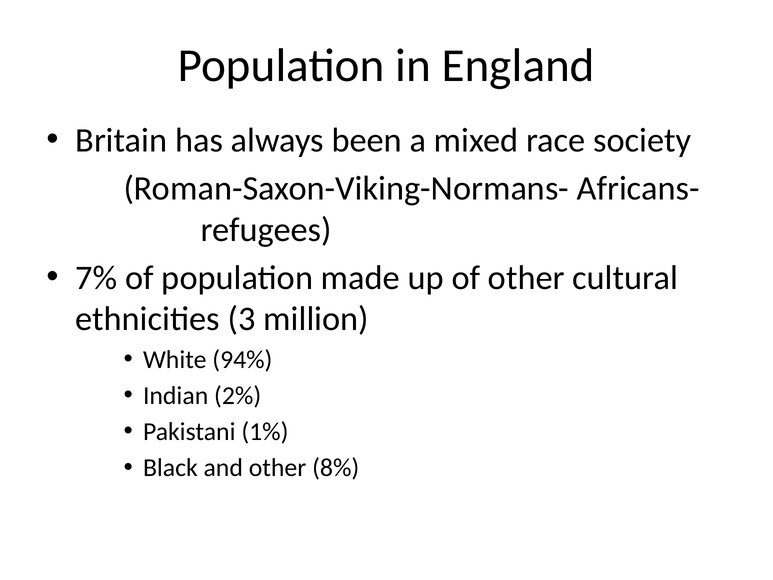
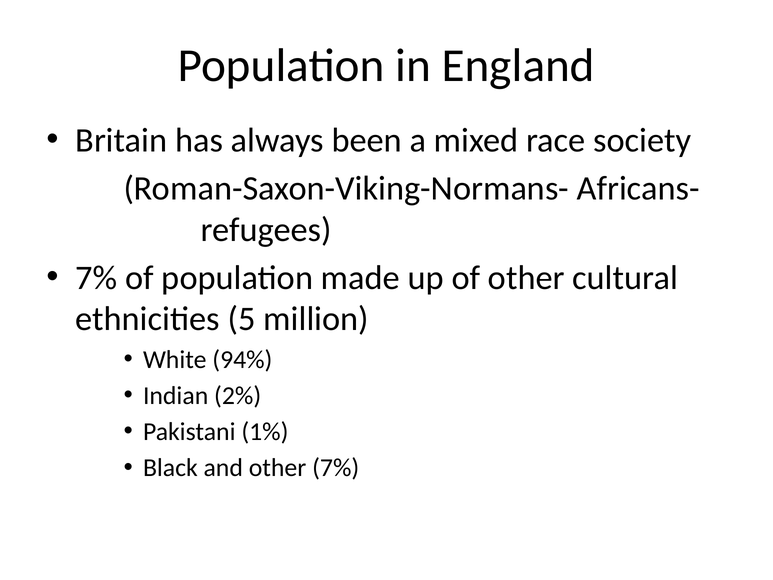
3: 3 -> 5
other 8%: 8% -> 7%
